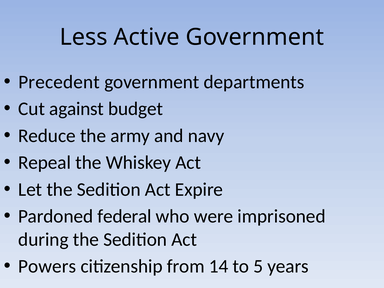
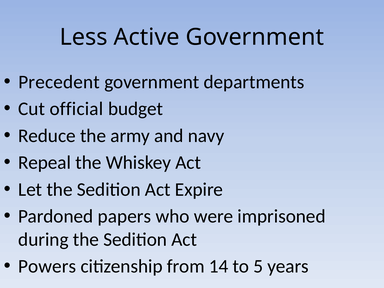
against: against -> official
federal: federal -> papers
